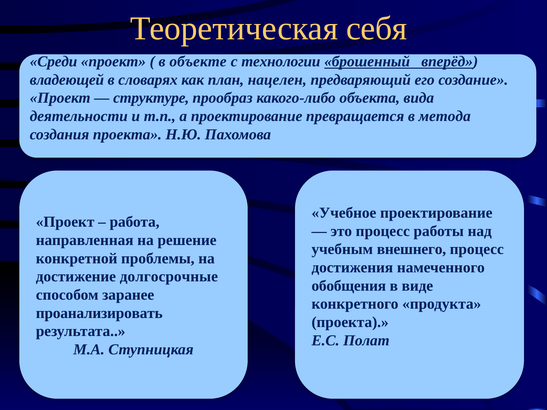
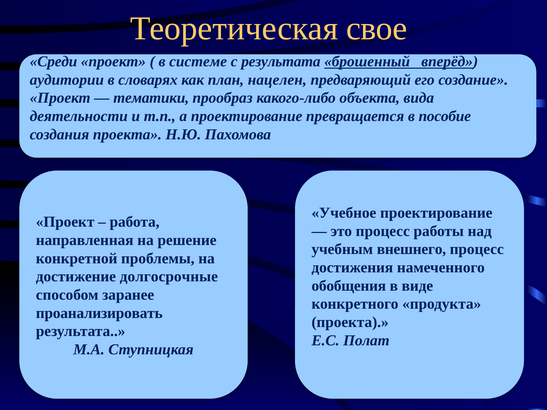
себя: себя -> свое
объекте: объекте -> системе
с технологии: технологии -> результата
владеющей: владеющей -> аудитории
структуре: структуре -> тематики
метода: метода -> пособие
